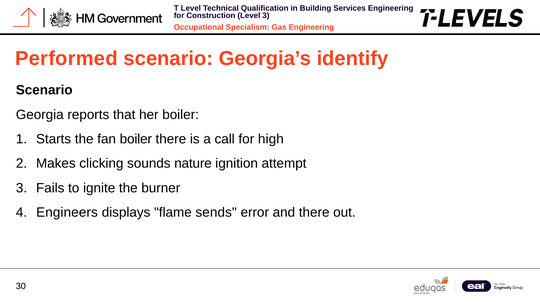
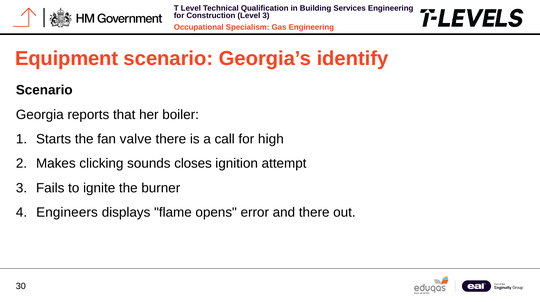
Performed: Performed -> Equipment
fan boiler: boiler -> valve
nature: nature -> closes
sends: sends -> opens
